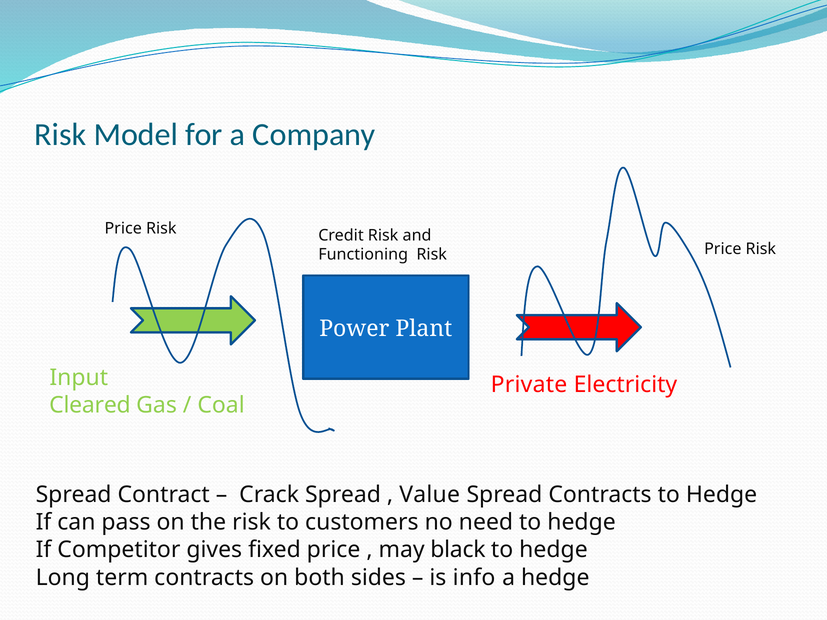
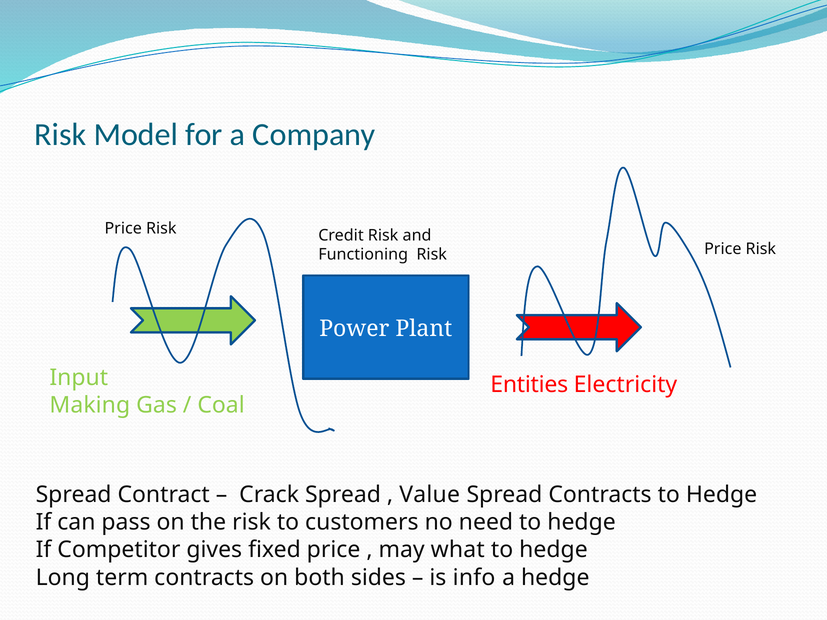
Private: Private -> Entities
Cleared: Cleared -> Making
black: black -> what
